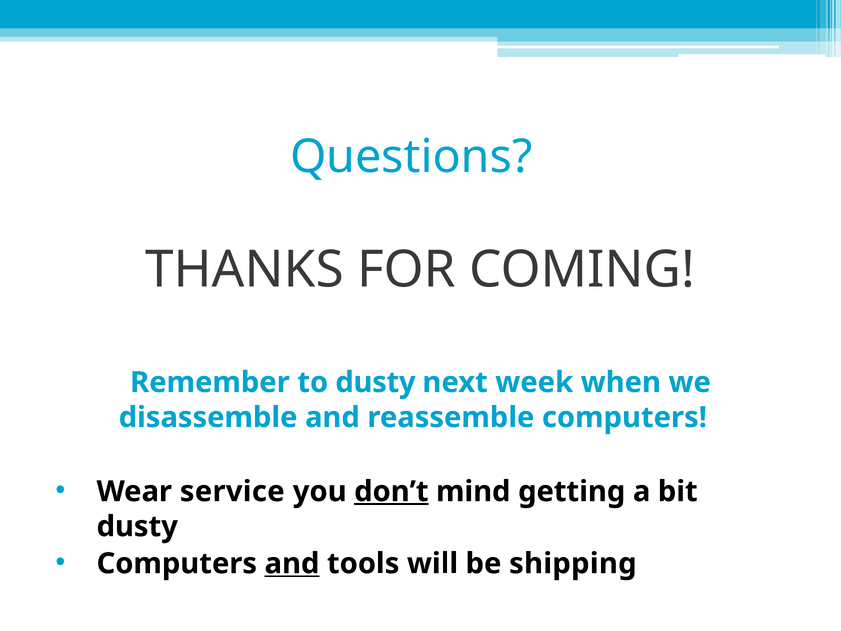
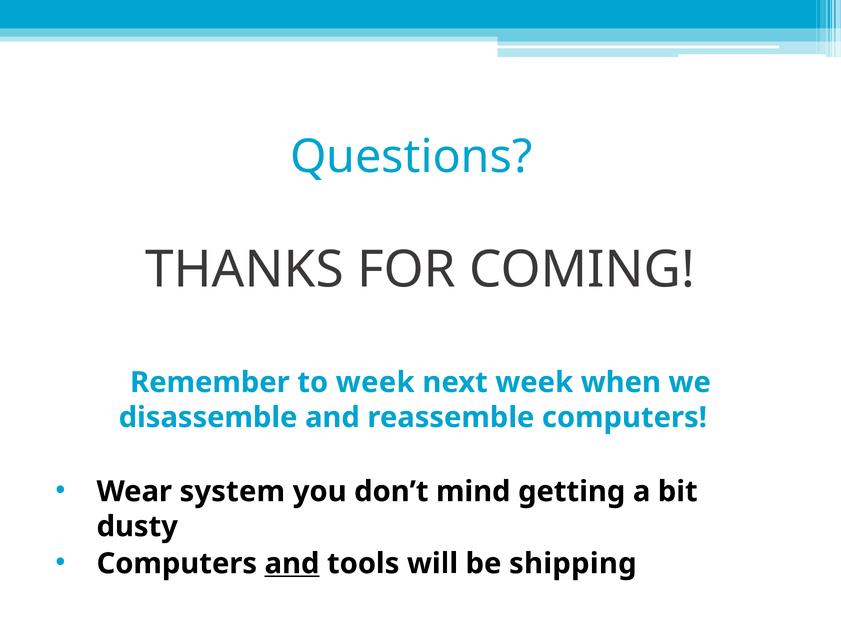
to dusty: dusty -> week
service: service -> system
don’t underline: present -> none
